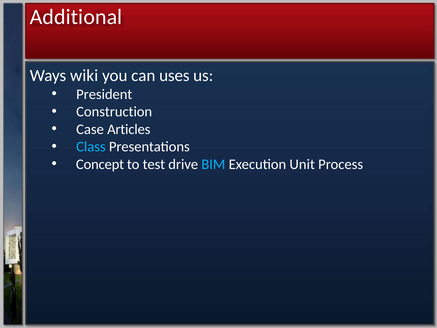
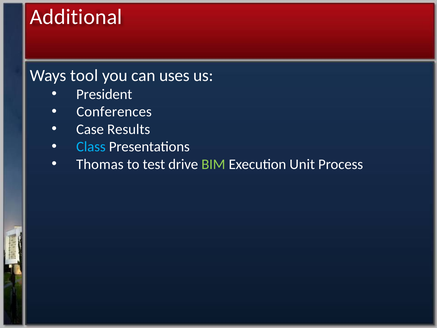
wiki: wiki -> tool
Construction: Construction -> Conferences
Articles: Articles -> Results
Concept: Concept -> Thomas
BIM colour: light blue -> light green
